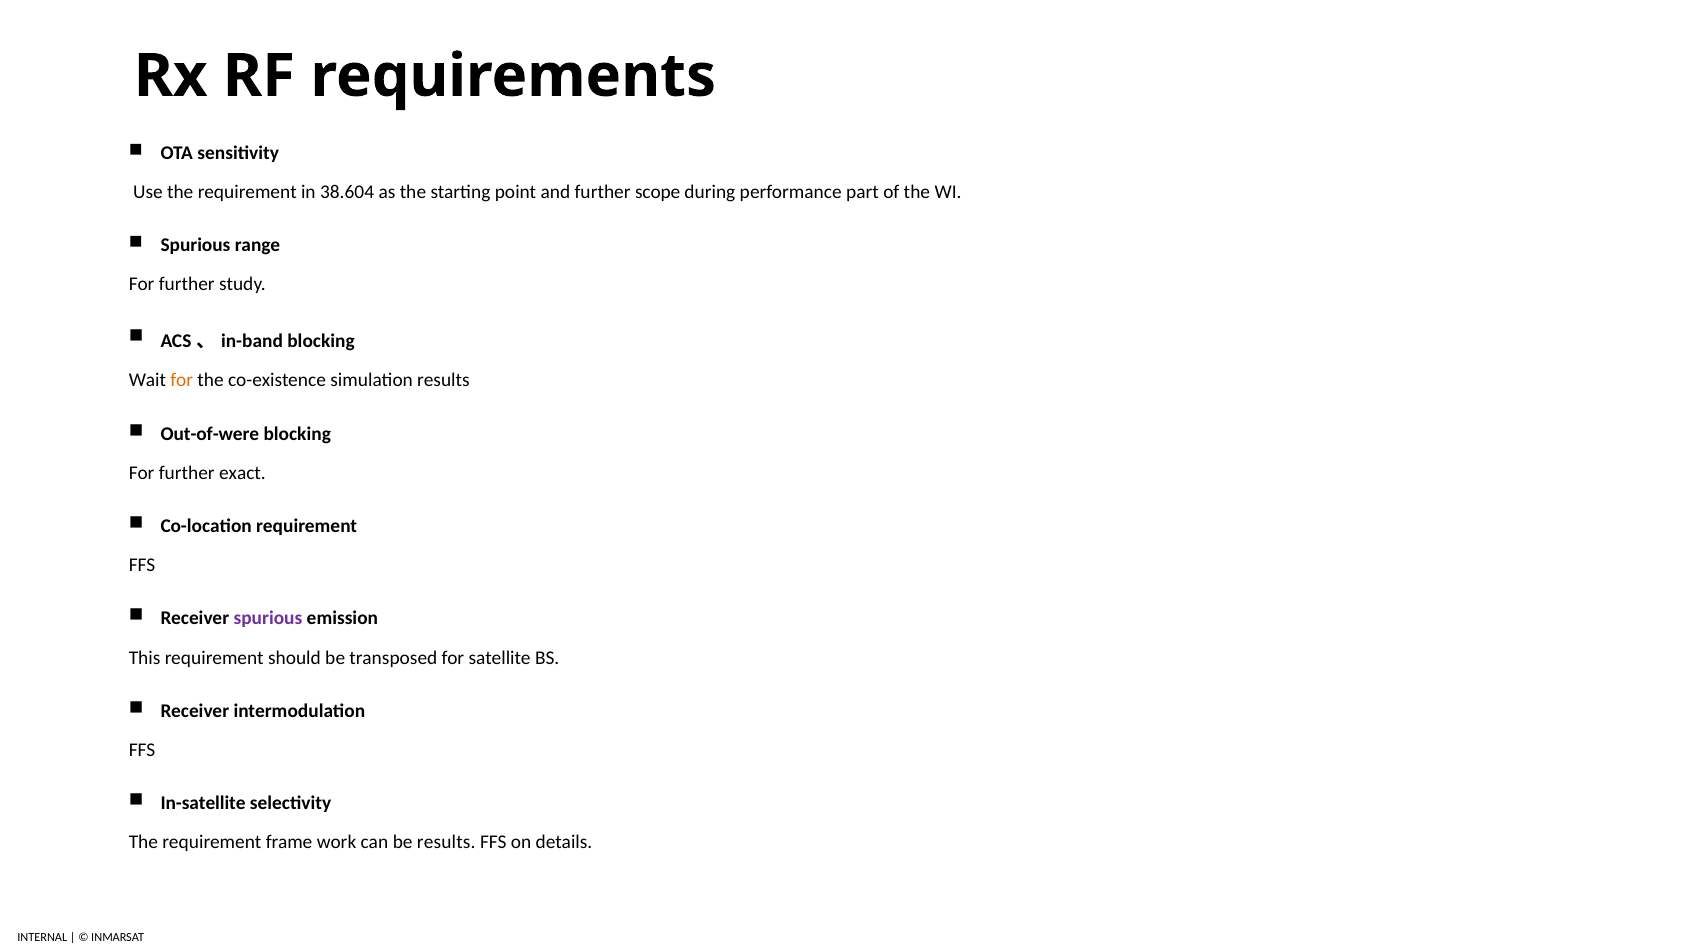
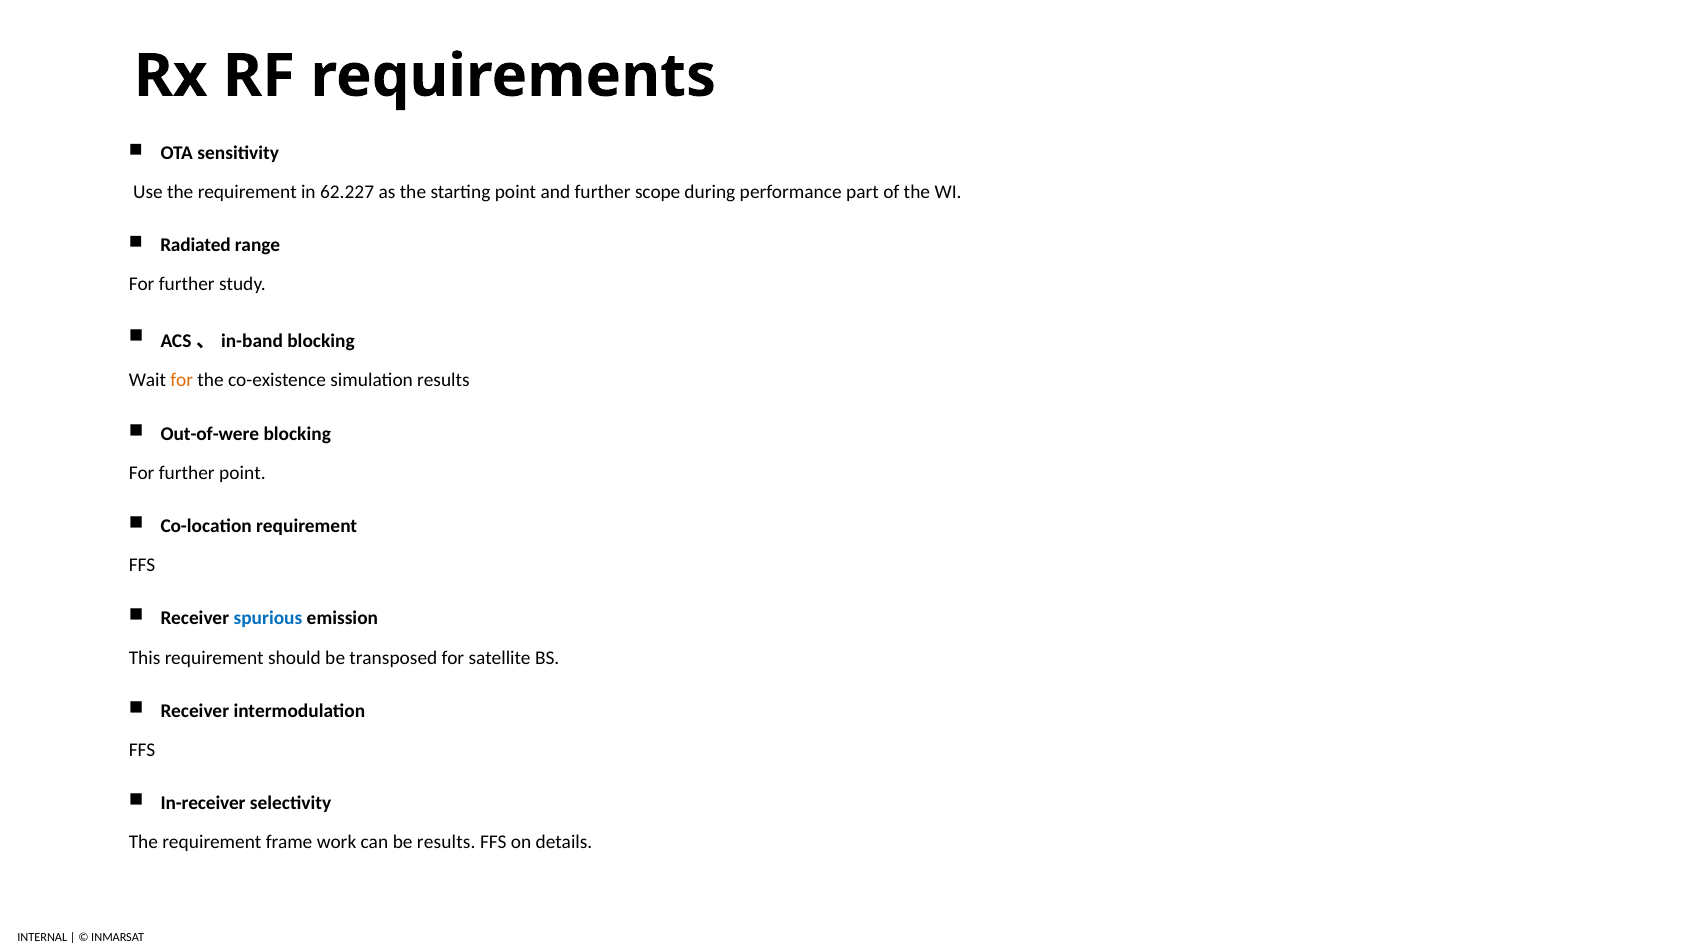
38.604: 38.604 -> 62.227
Spurious at (195, 245): Spurious -> Radiated
further exact: exact -> point
spurious at (268, 618) colour: purple -> blue
In-satellite: In-satellite -> In-receiver
